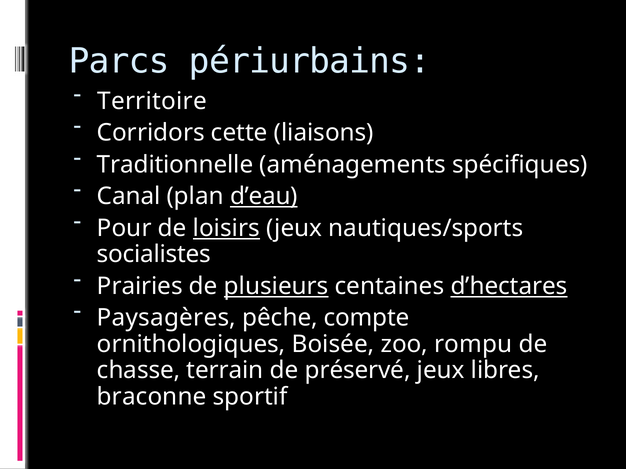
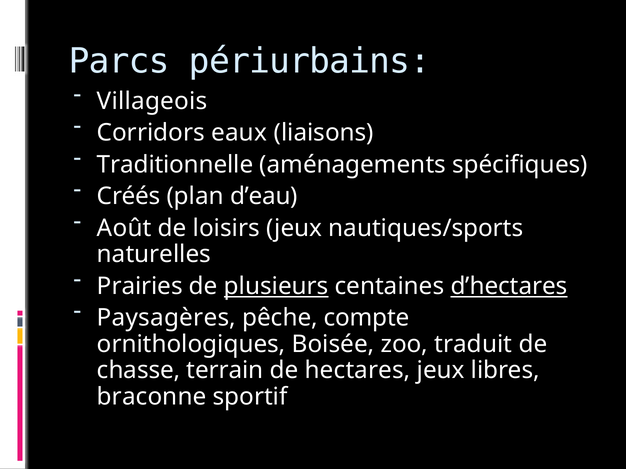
Territoire: Territoire -> Villageois
cette: cette -> eaux
Canal: Canal -> Créés
d’eau underline: present -> none
Pour: Pour -> Août
loisirs underline: present -> none
socialistes: socialistes -> naturelles
rompu: rompu -> traduit
préservé: préservé -> hectares
